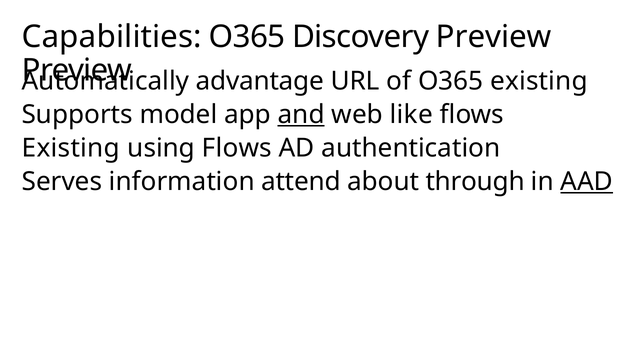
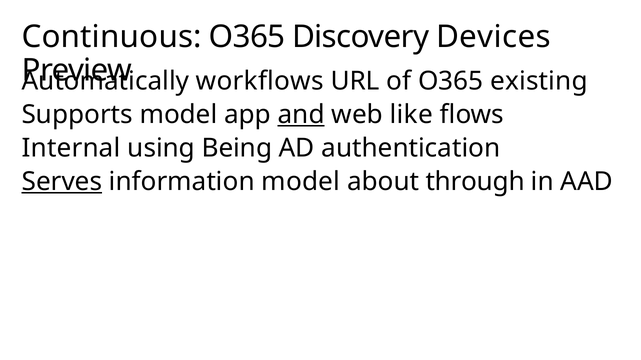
Capabilities: Capabilities -> Continuous
Discovery Preview: Preview -> Devices
advantage: advantage -> workflows
Existing at (71, 148): Existing -> Internal
using Flows: Flows -> Being
Serves underline: none -> present
information attend: attend -> model
AAD underline: present -> none
